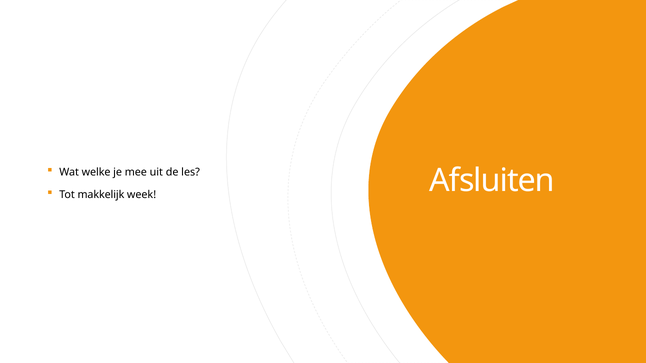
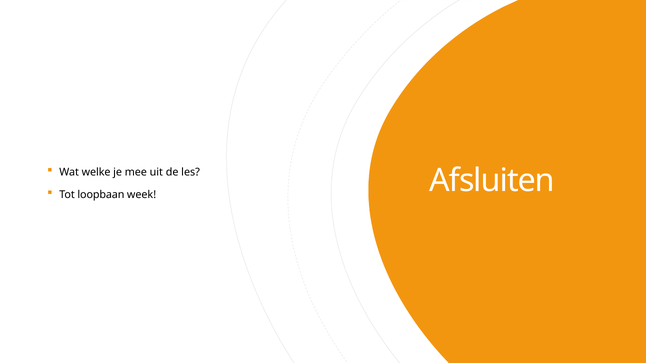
makkelijk: makkelijk -> loopbaan
